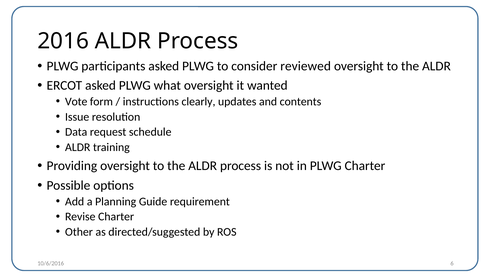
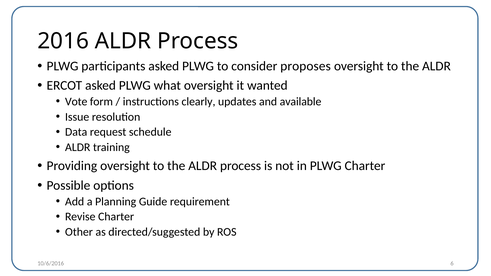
reviewed: reviewed -> proposes
contents: contents -> available
